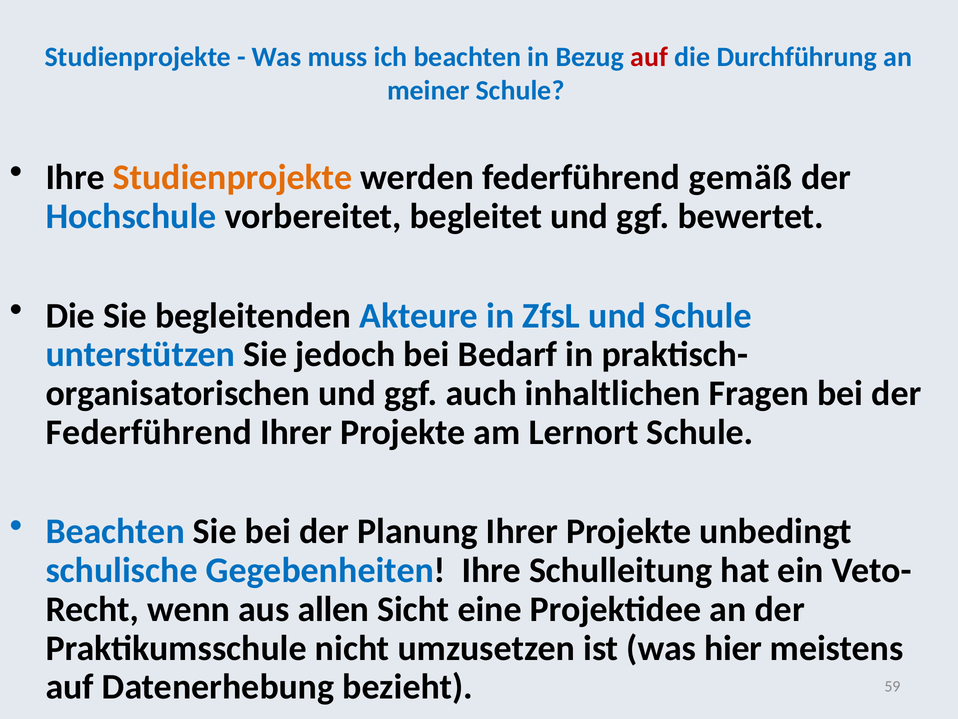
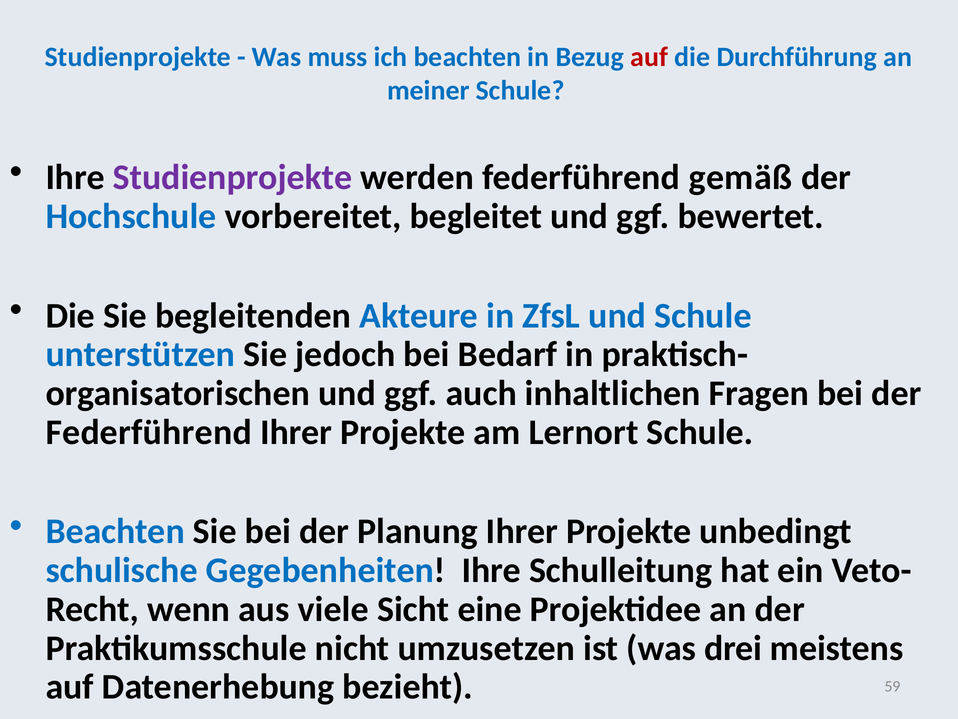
Studienprojekte at (233, 177) colour: orange -> purple
allen: allen -> viele
hier: hier -> drei
